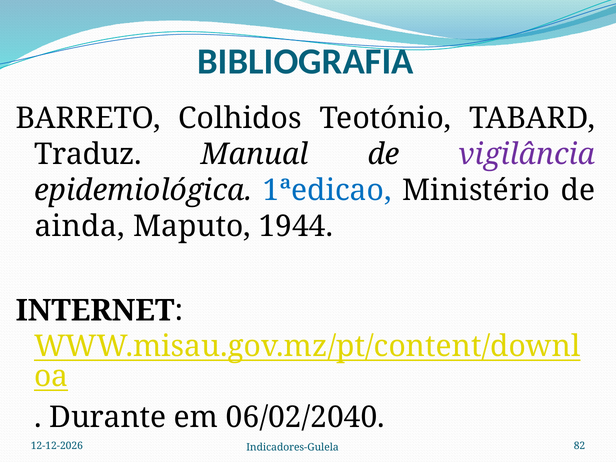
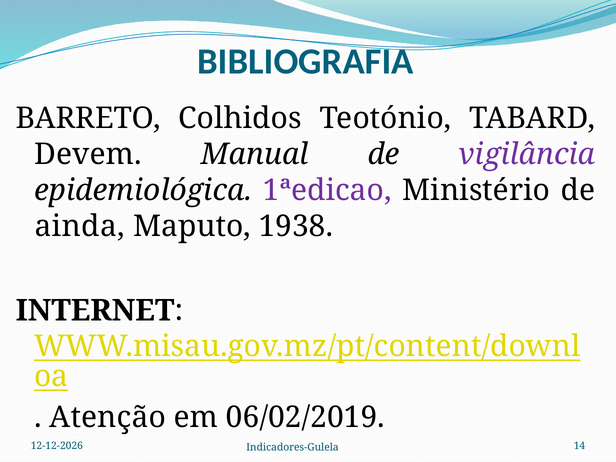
Traduz: Traduz -> Devem
1ªedicao colour: blue -> purple
1944: 1944 -> 1938
Durante: Durante -> Atenção
06/02/2040: 06/02/2040 -> 06/02/2019
82: 82 -> 14
